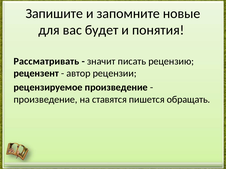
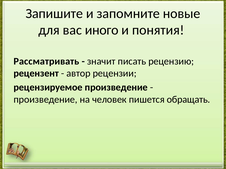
будет: будет -> иного
ставятся: ставятся -> человек
